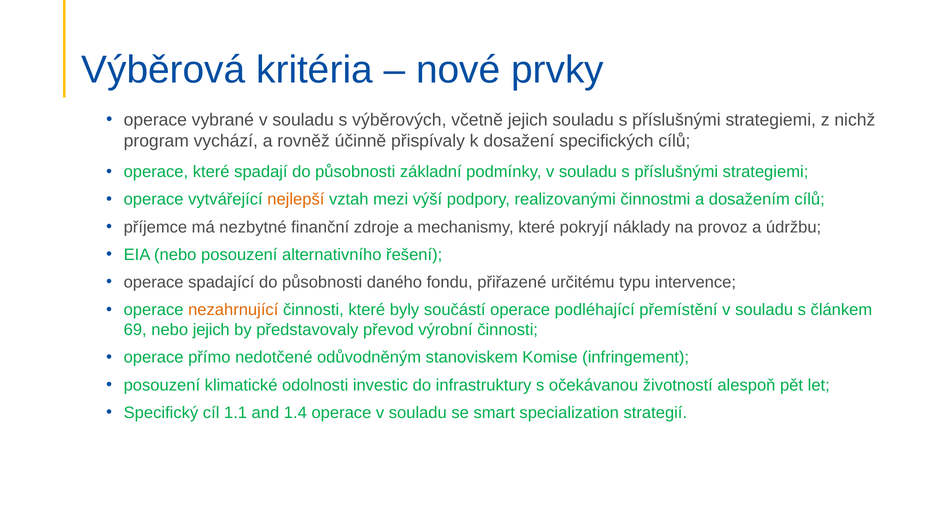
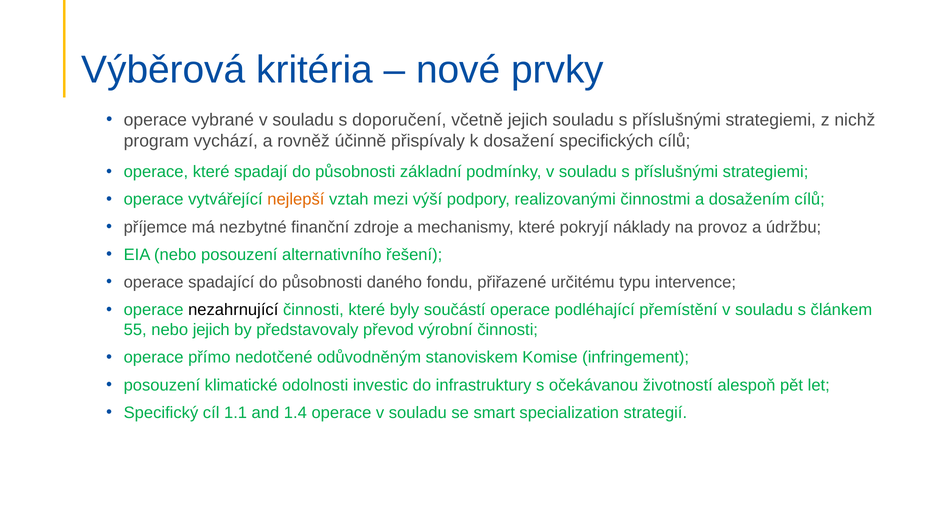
výběrových: výběrových -> doporučení
nezahrnující colour: orange -> black
69: 69 -> 55
